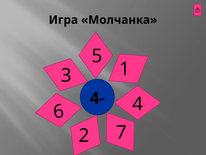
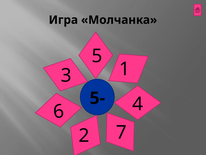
4-: 4- -> 5-
